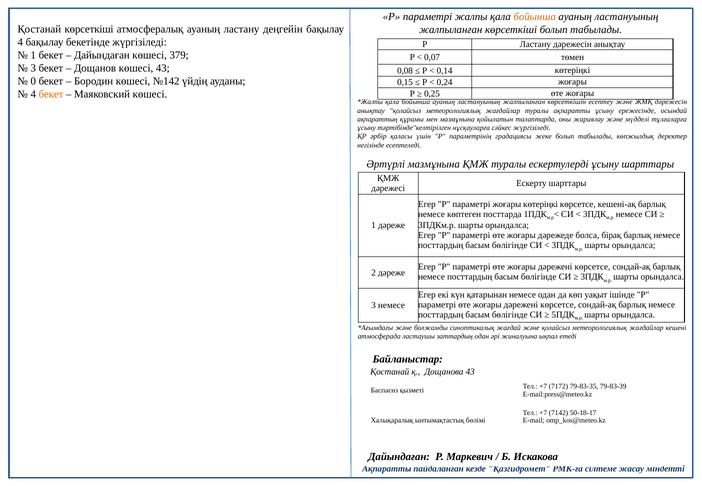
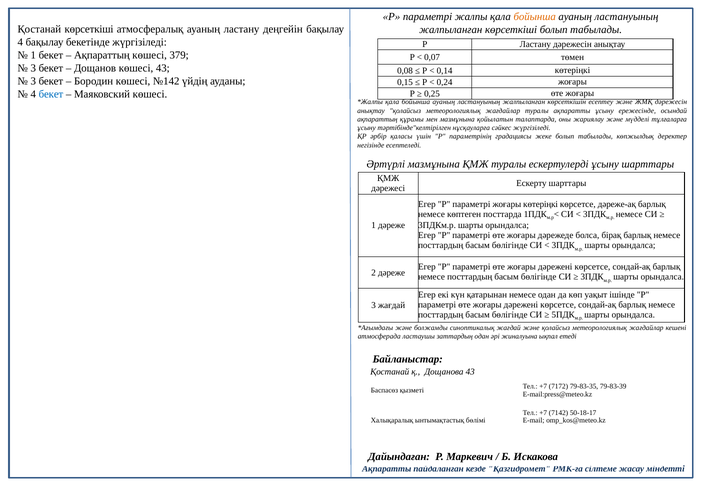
Дайындаған at (102, 55): Дайындаған -> Ақпараттың
0 at (33, 81): 0 -> 3
бекет at (51, 94) colour: orange -> blue
кешені-ақ: кешені-ақ -> дәреже-ақ
3 немесе: немесе -> жағдай
